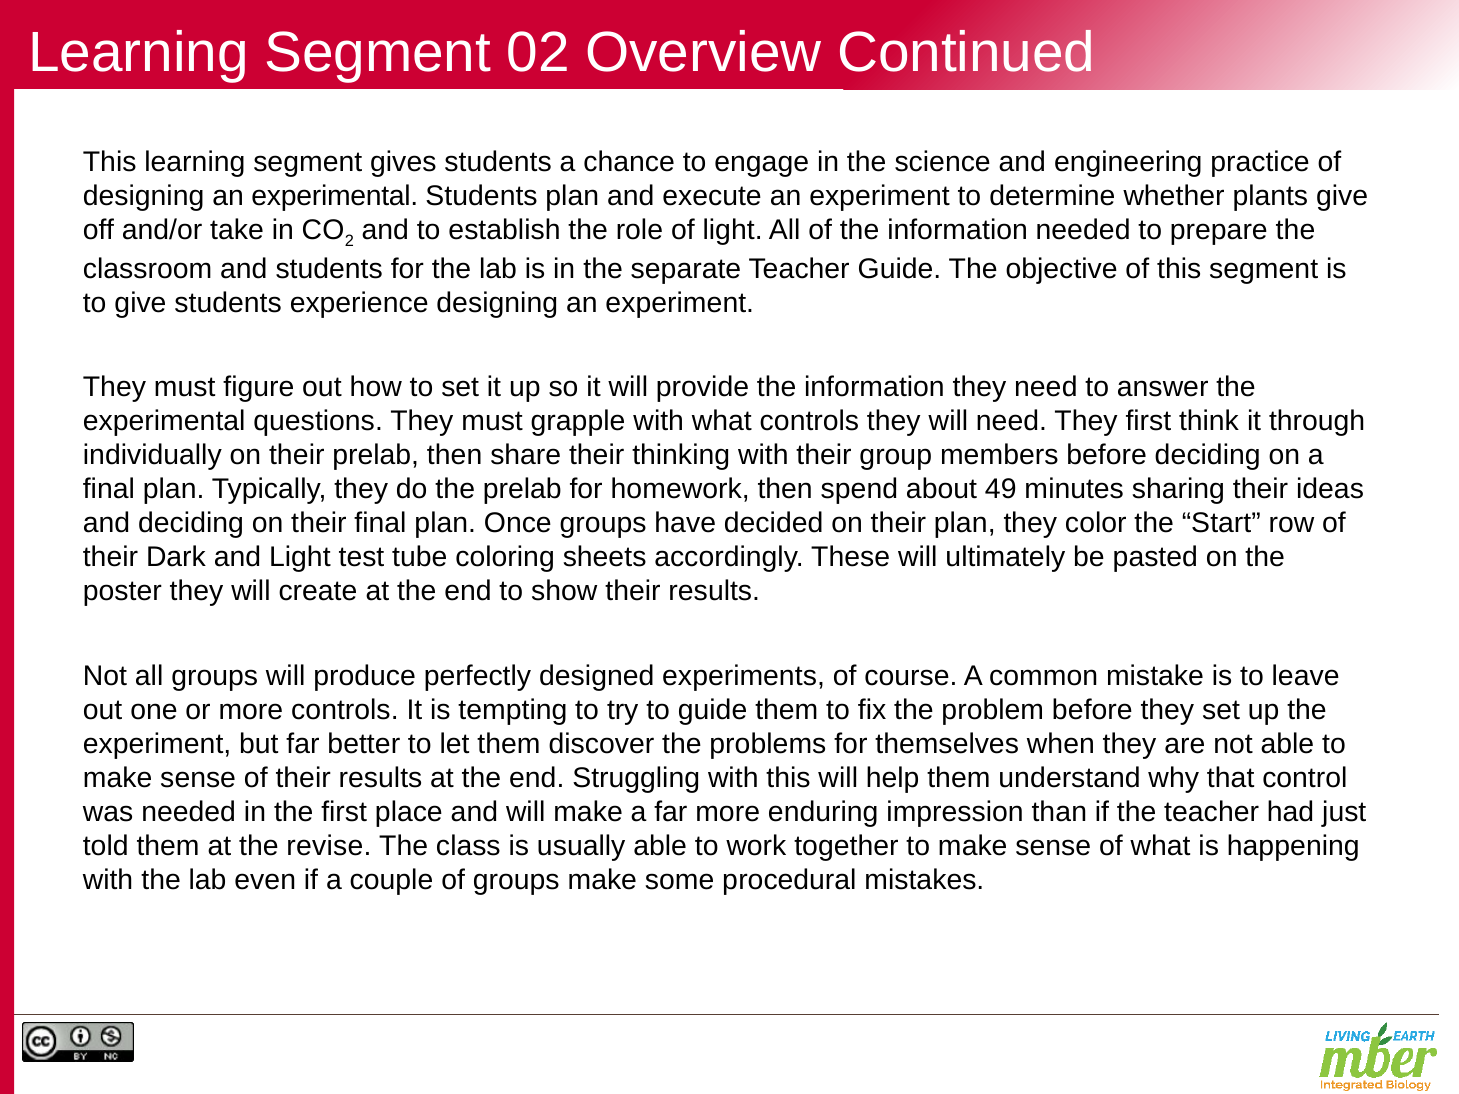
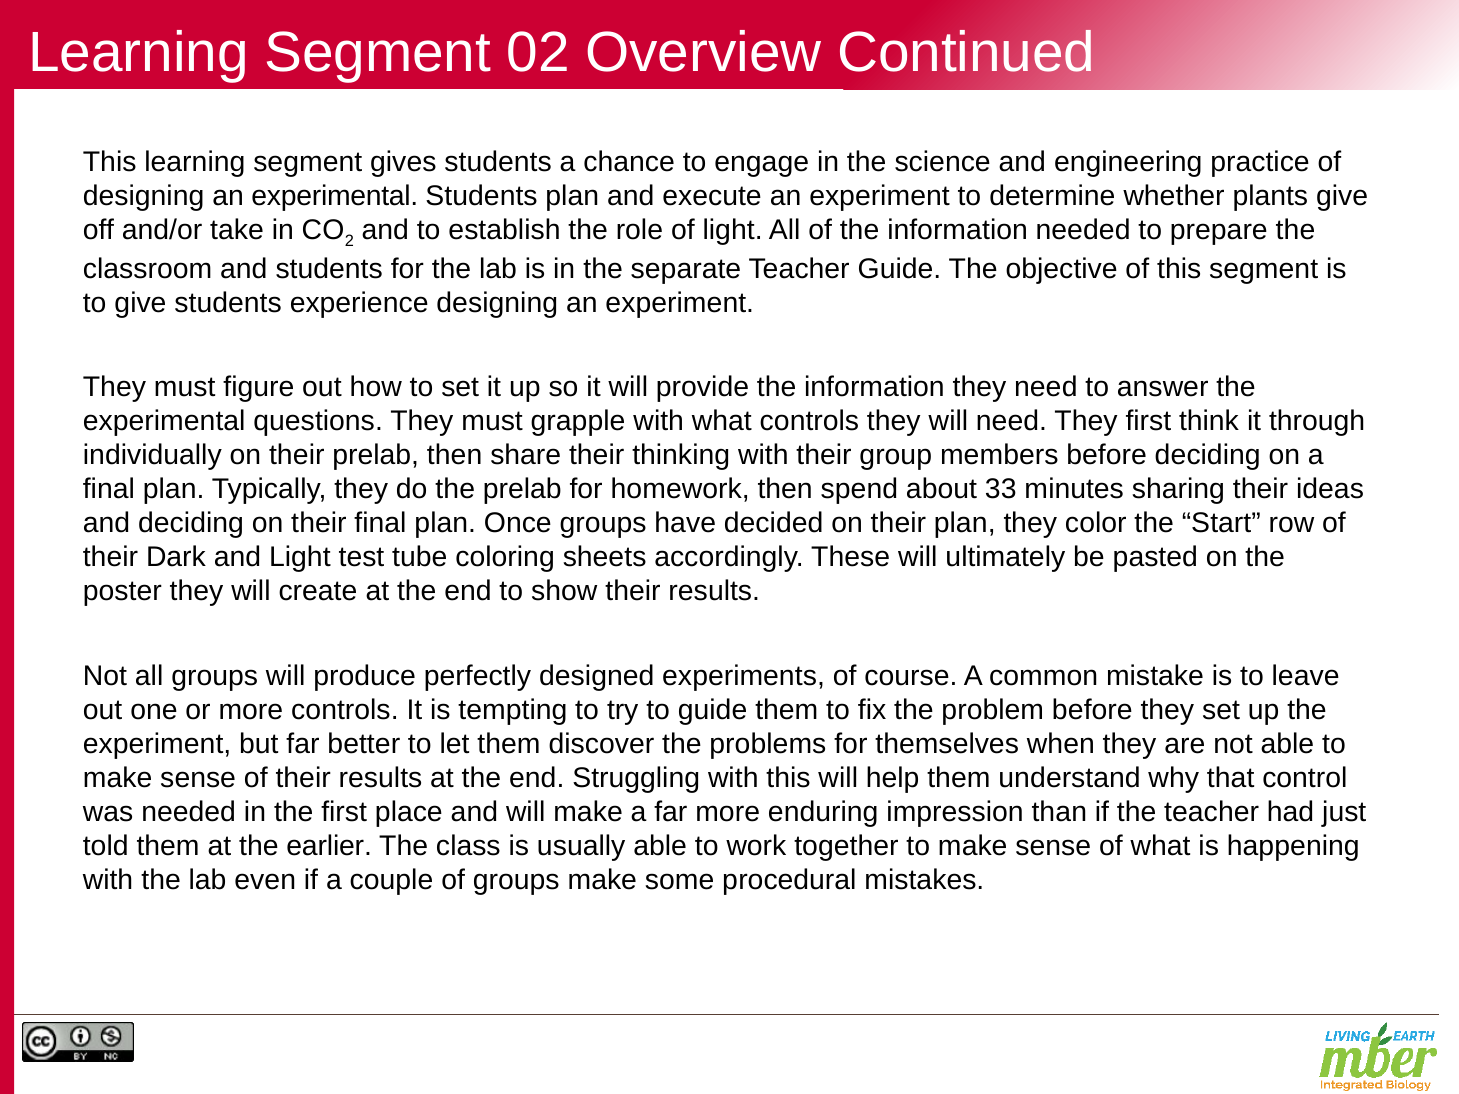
49: 49 -> 33
revise: revise -> earlier
